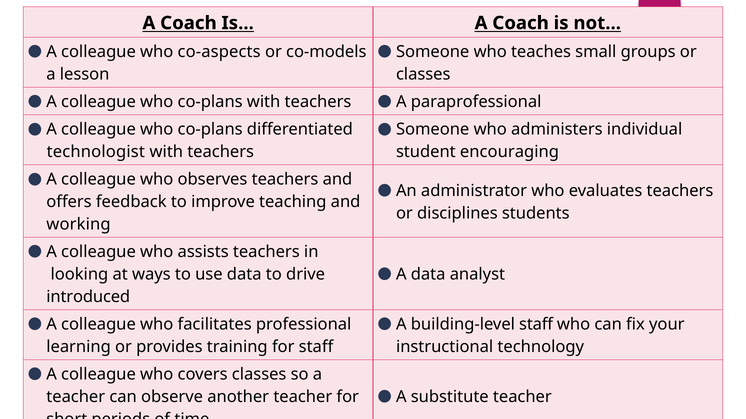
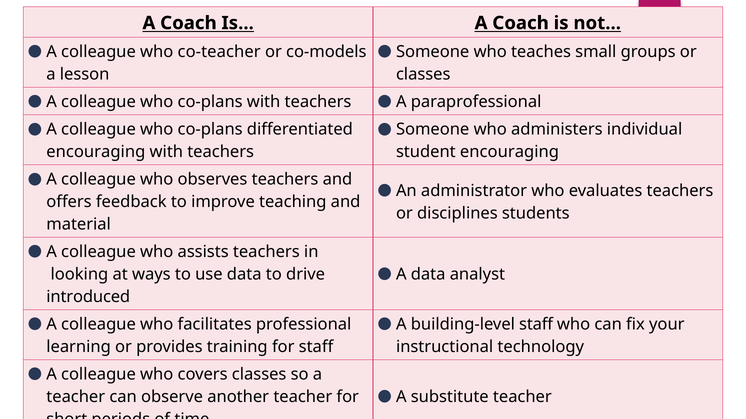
co-aspects: co-aspects -> co-teacher
technologist at (96, 152): technologist -> encouraging
working: working -> material
